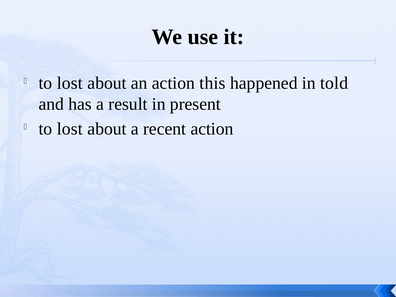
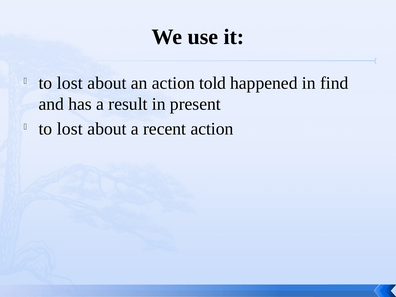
this: this -> told
told: told -> find
